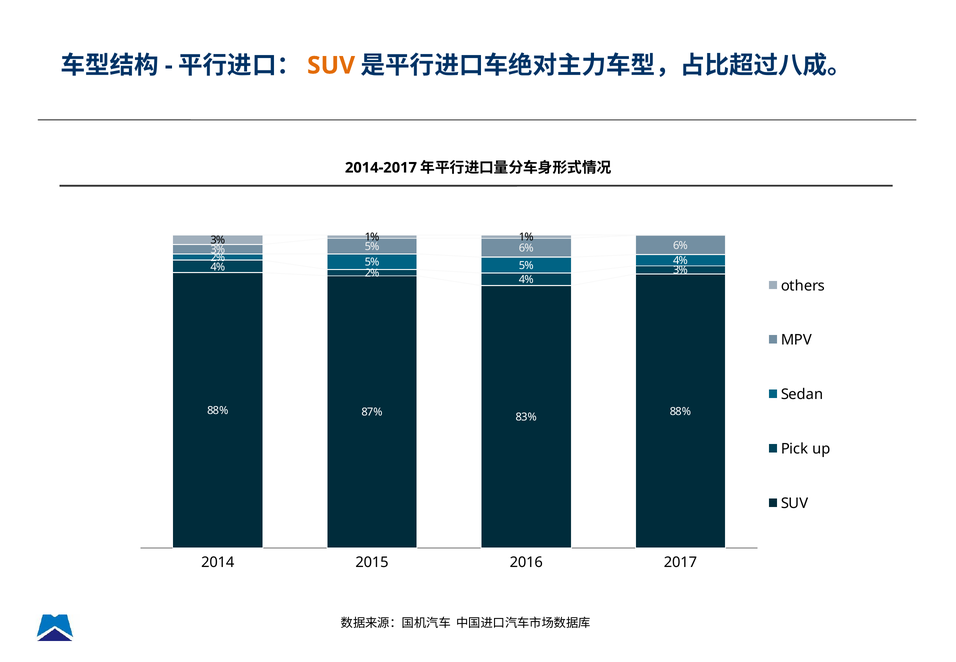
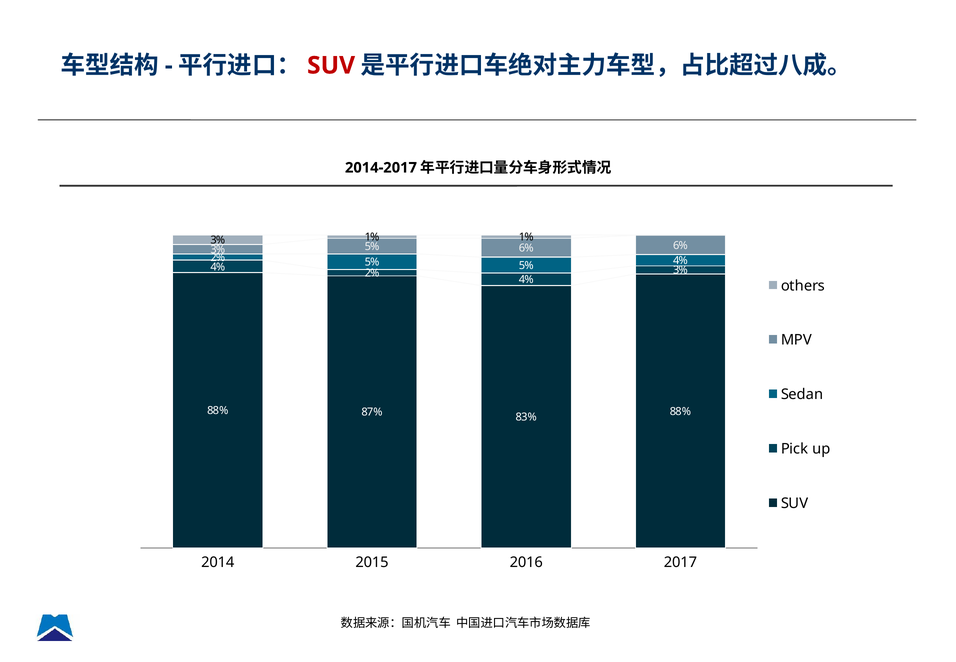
SUV at (331, 65) colour: orange -> red
